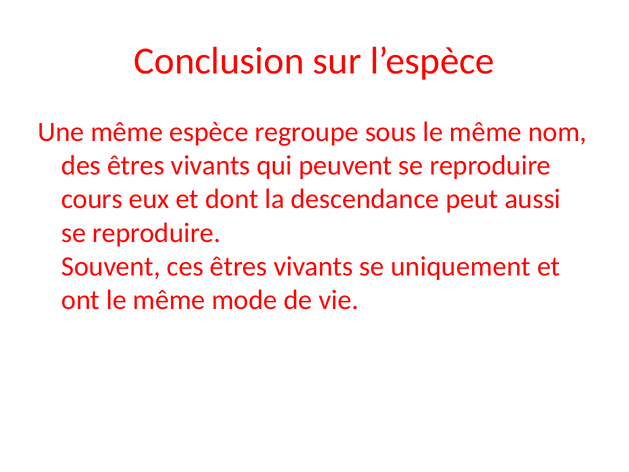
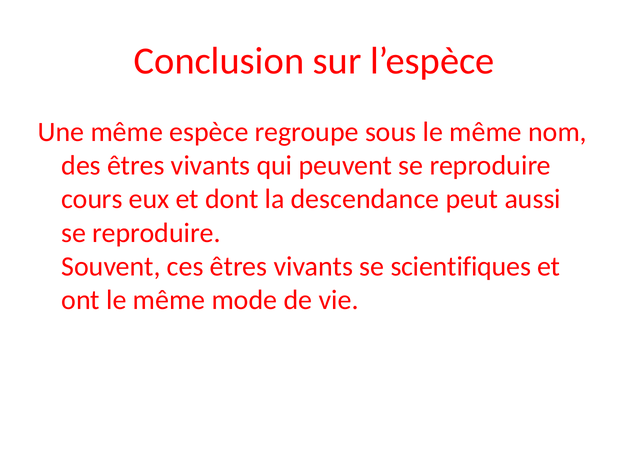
uniquement: uniquement -> scientifiques
